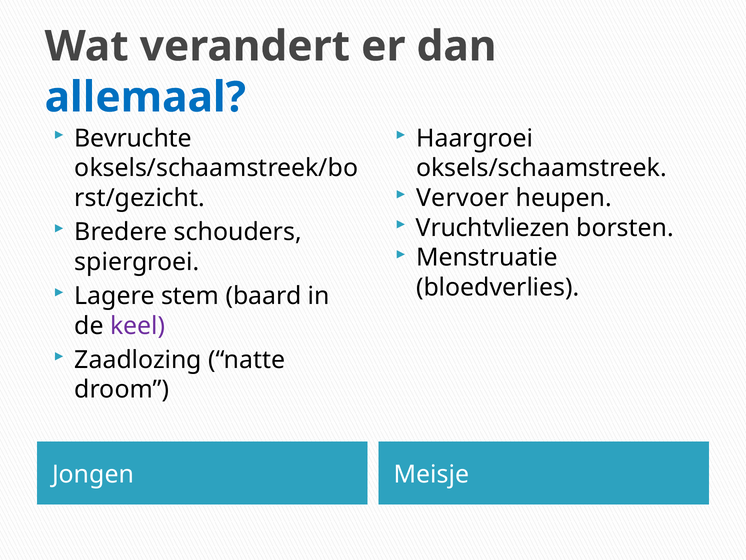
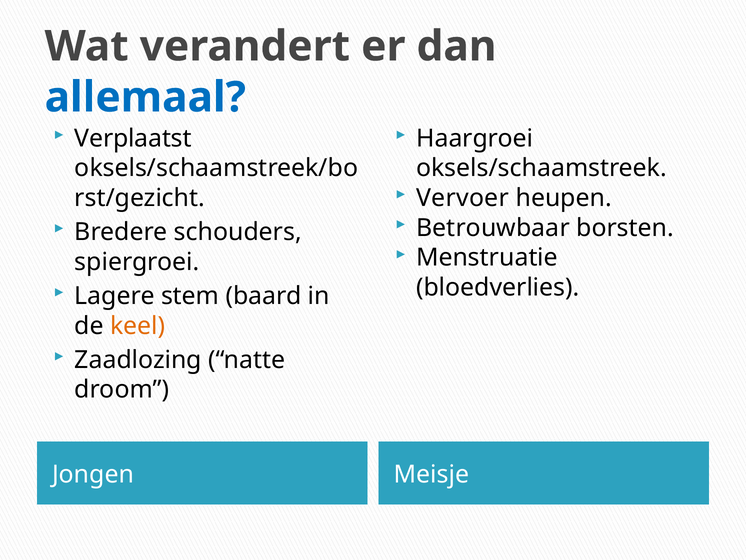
Bevruchte: Bevruchte -> Verplaatst
Vruchtvliezen: Vruchtvliezen -> Betrouwbaar
keel colour: purple -> orange
